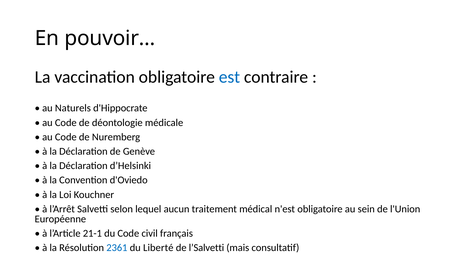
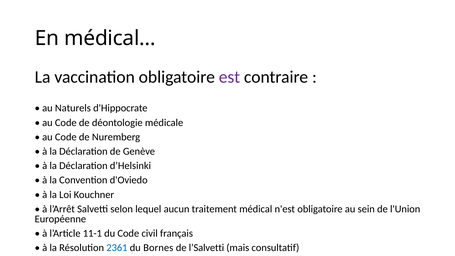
pouvoir…: pouvoir… -> médical…
est colour: blue -> purple
21-1: 21-1 -> 11-1
Liberté: Liberté -> Bornes
